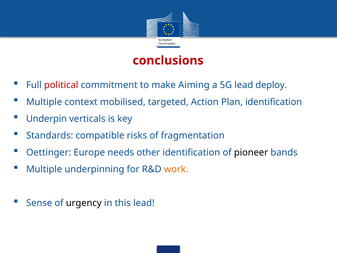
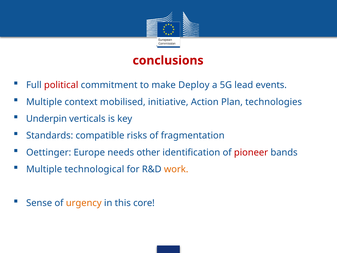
Aiming: Aiming -> Deploy
deploy: deploy -> events
targeted: targeted -> initiative
Plan identification: identification -> technologies
pioneer colour: black -> red
underpinning: underpinning -> technological
urgency colour: black -> orange
this lead: lead -> core
